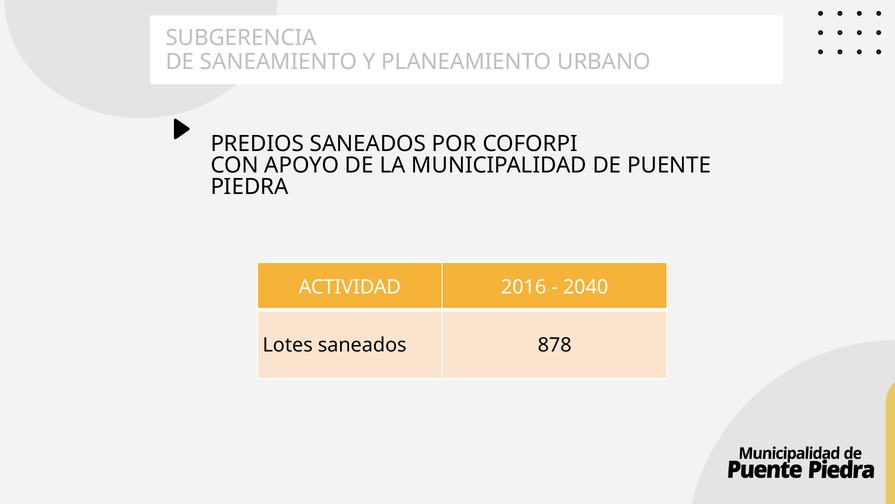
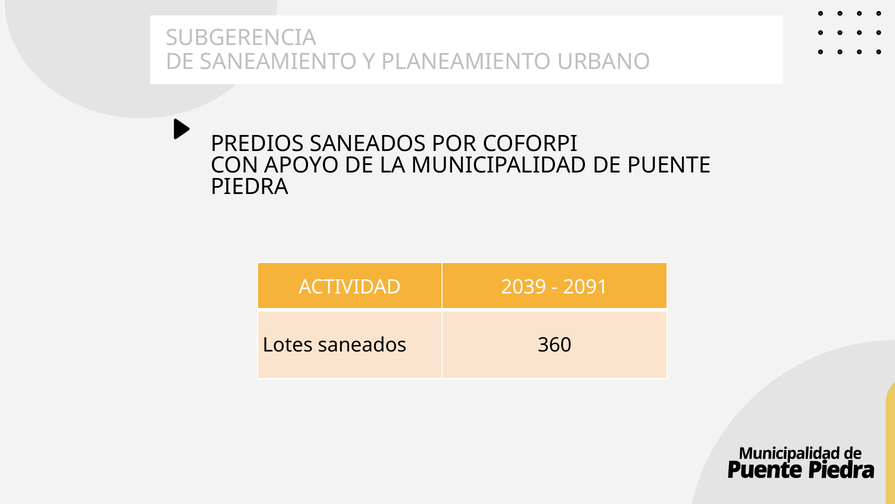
2016: 2016 -> 2039
2040: 2040 -> 2091
878: 878 -> 360
